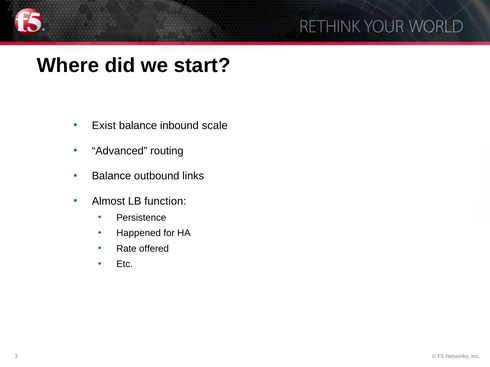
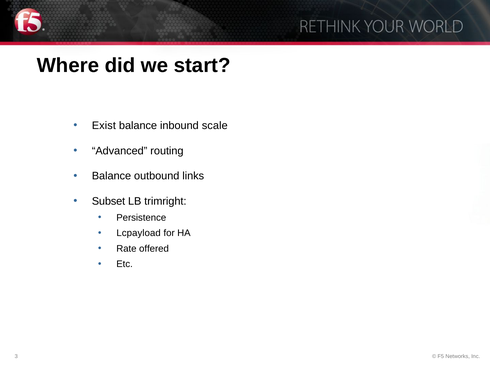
Almost: Almost -> Subset
function: function -> trimright
Happened: Happened -> Lcpayload
